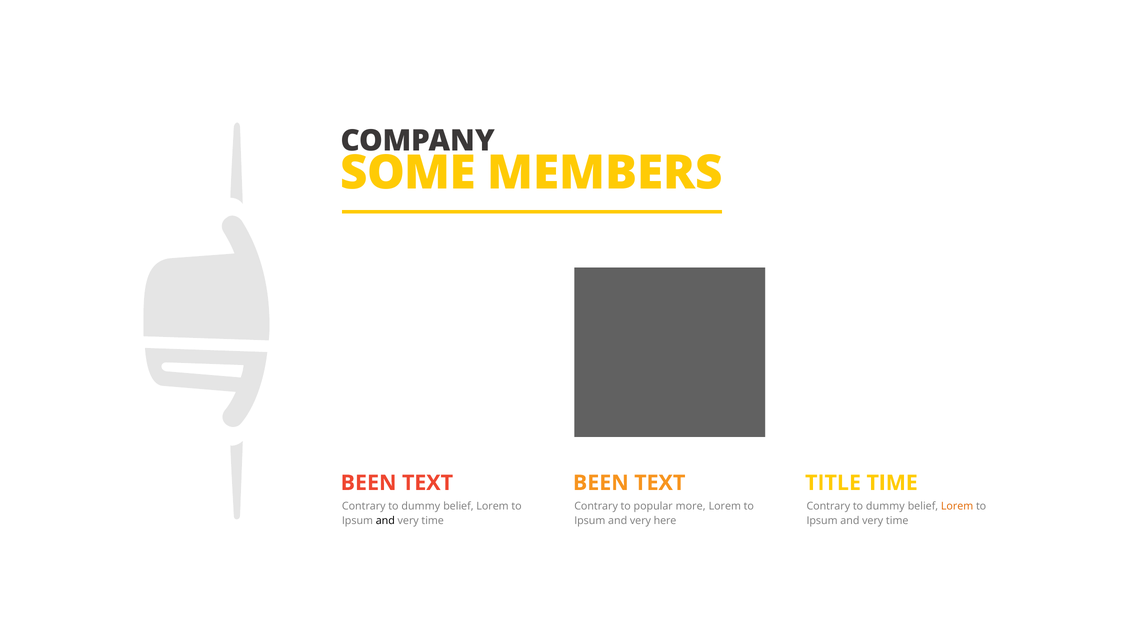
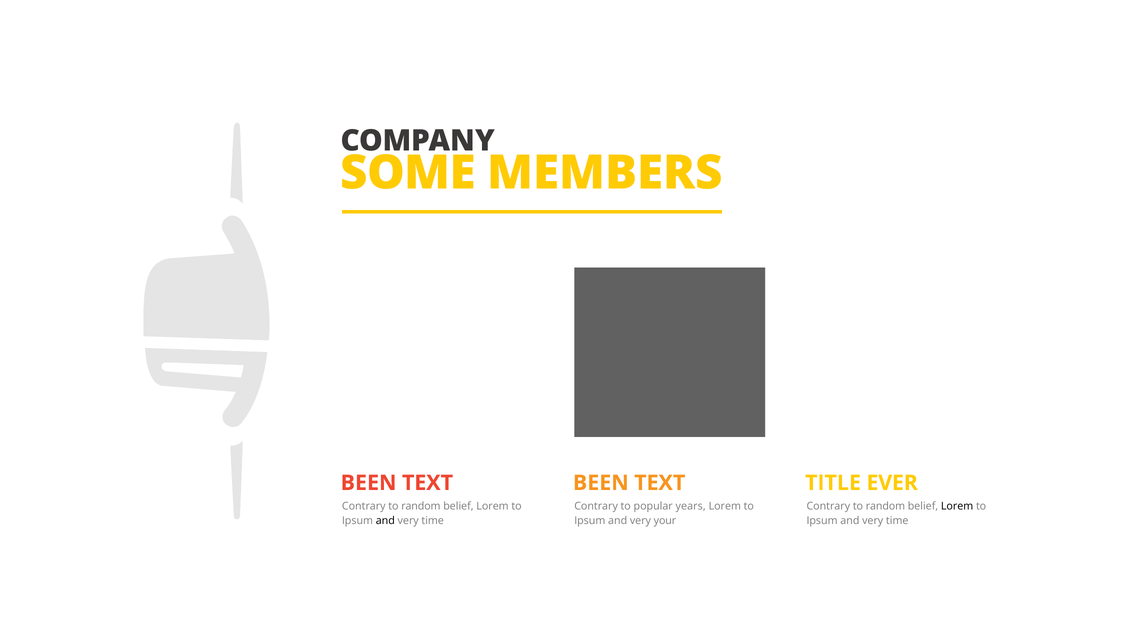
TITLE TIME: TIME -> EVER
dummy at (421, 506): dummy -> random
more: more -> years
dummy at (885, 506): dummy -> random
Lorem at (957, 506) colour: orange -> black
here: here -> your
